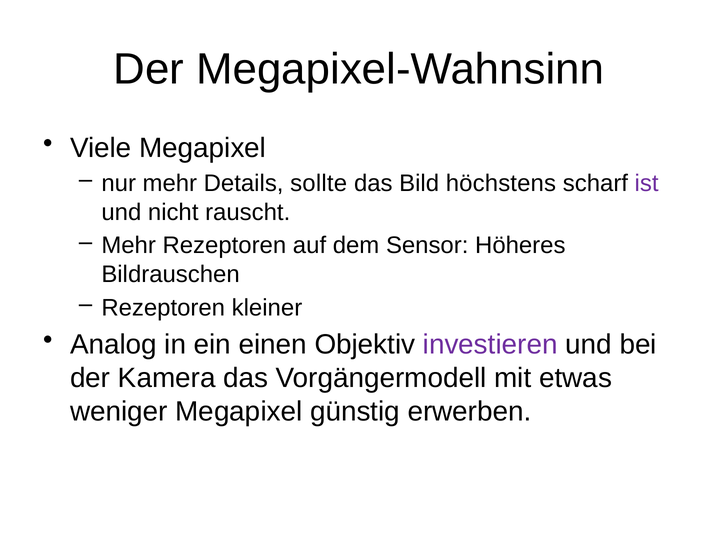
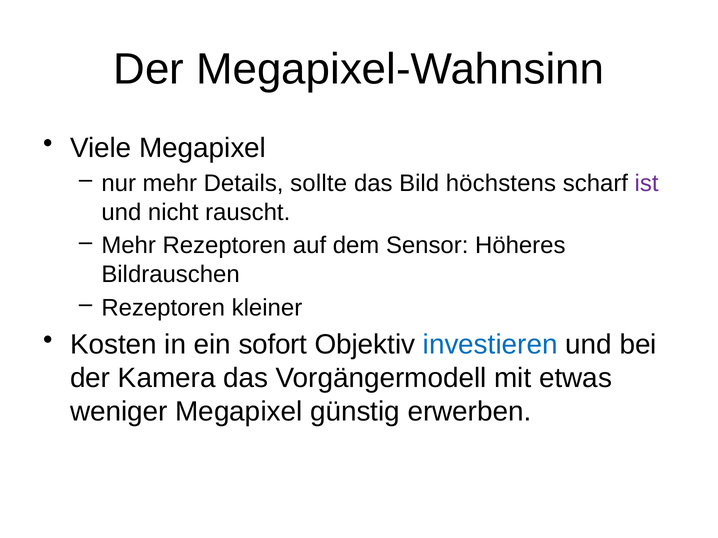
Analog: Analog -> Kosten
einen: einen -> sofort
investieren colour: purple -> blue
